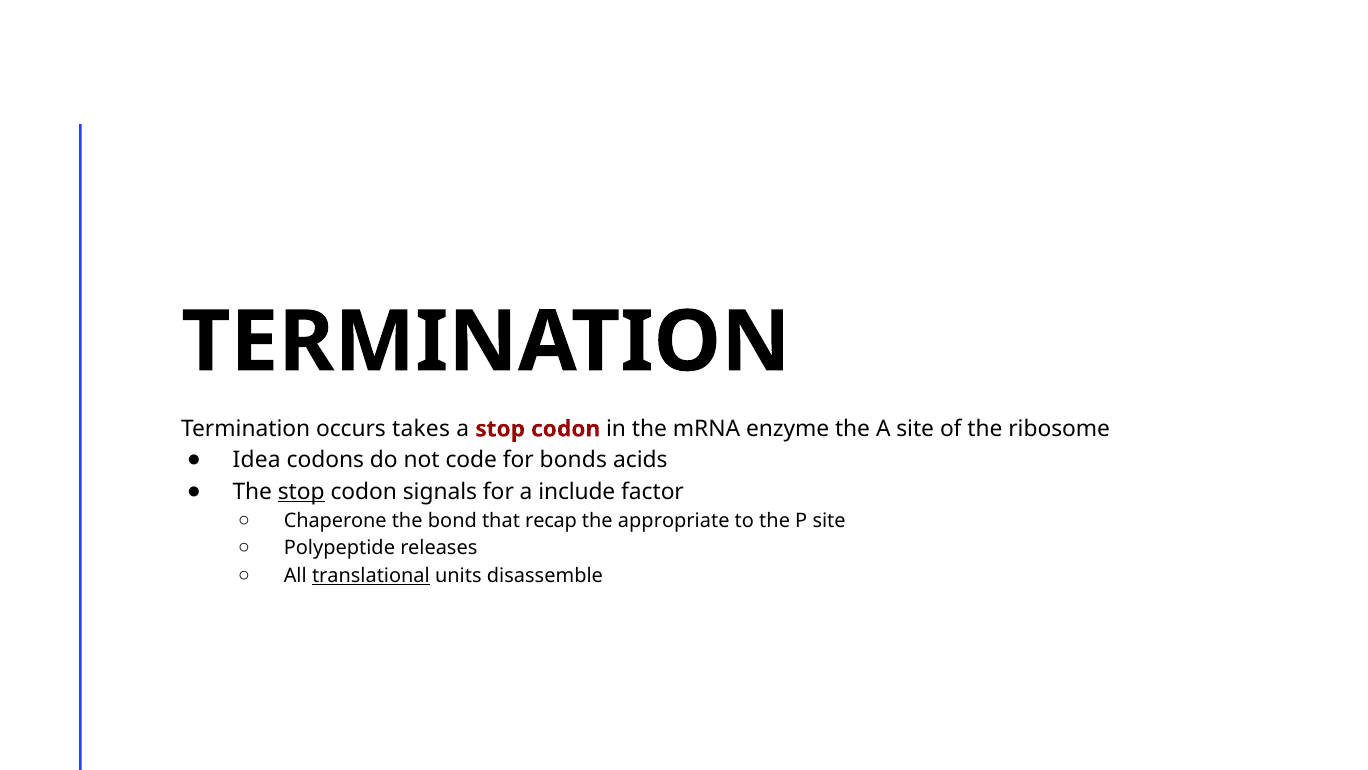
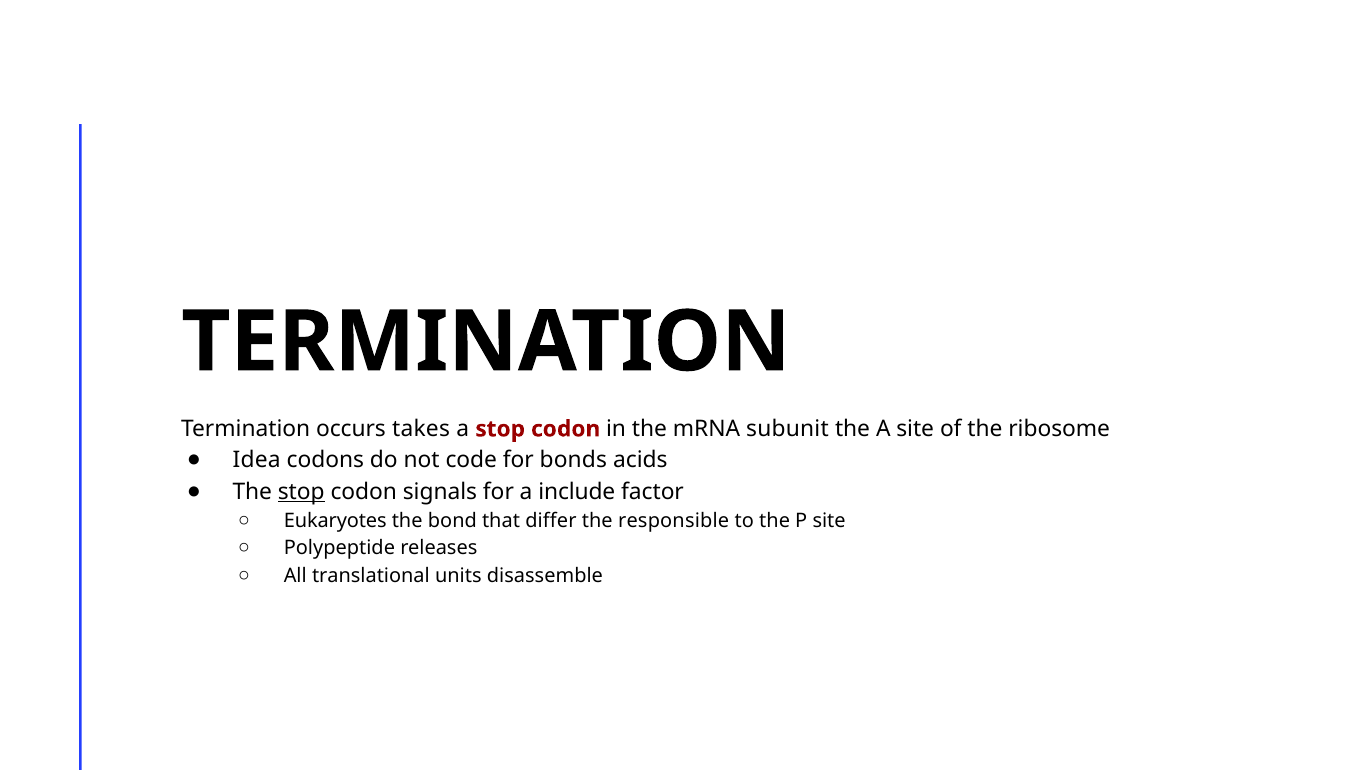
enzyme: enzyme -> subunit
Chaperone: Chaperone -> Eukaryotes
recap: recap -> differ
appropriate: appropriate -> responsible
translational underline: present -> none
